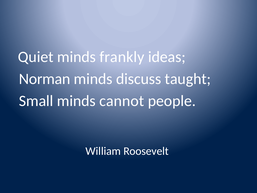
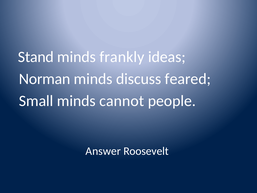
Quiet: Quiet -> Stand
taught: taught -> feared
William: William -> Answer
